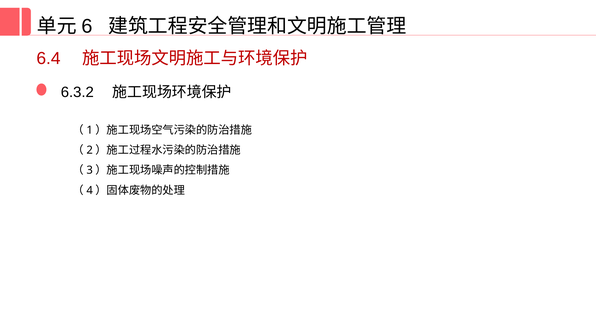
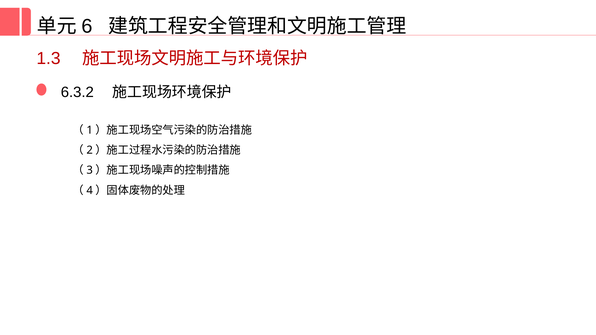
6.4: 6.4 -> 1.3
